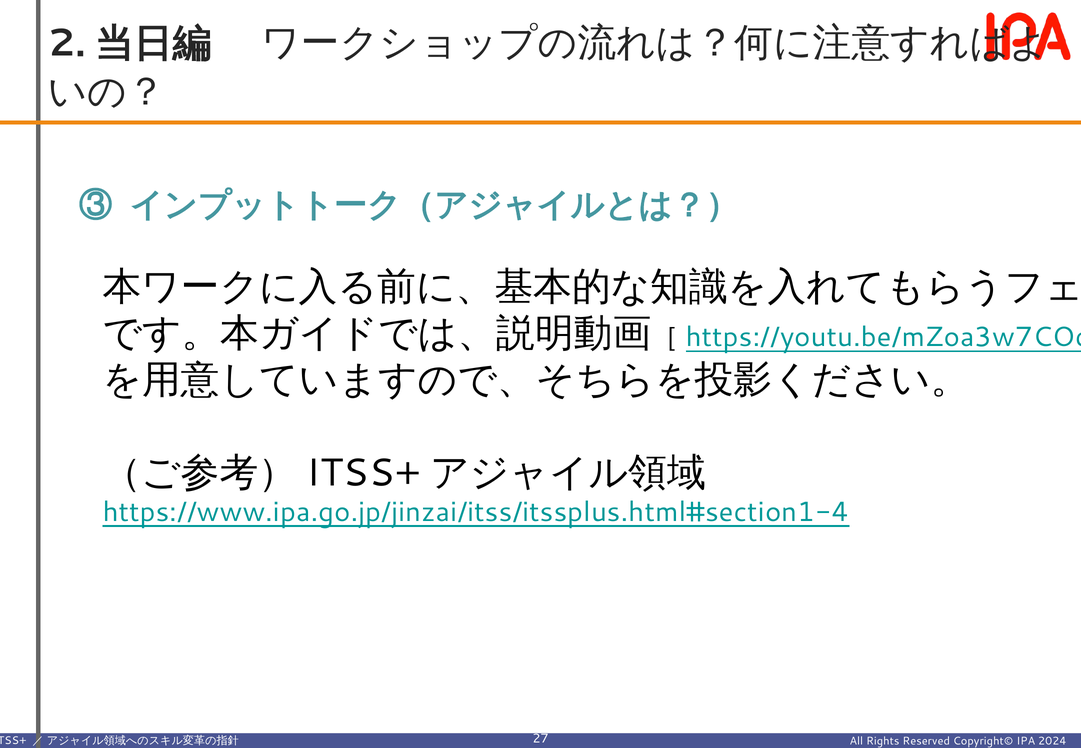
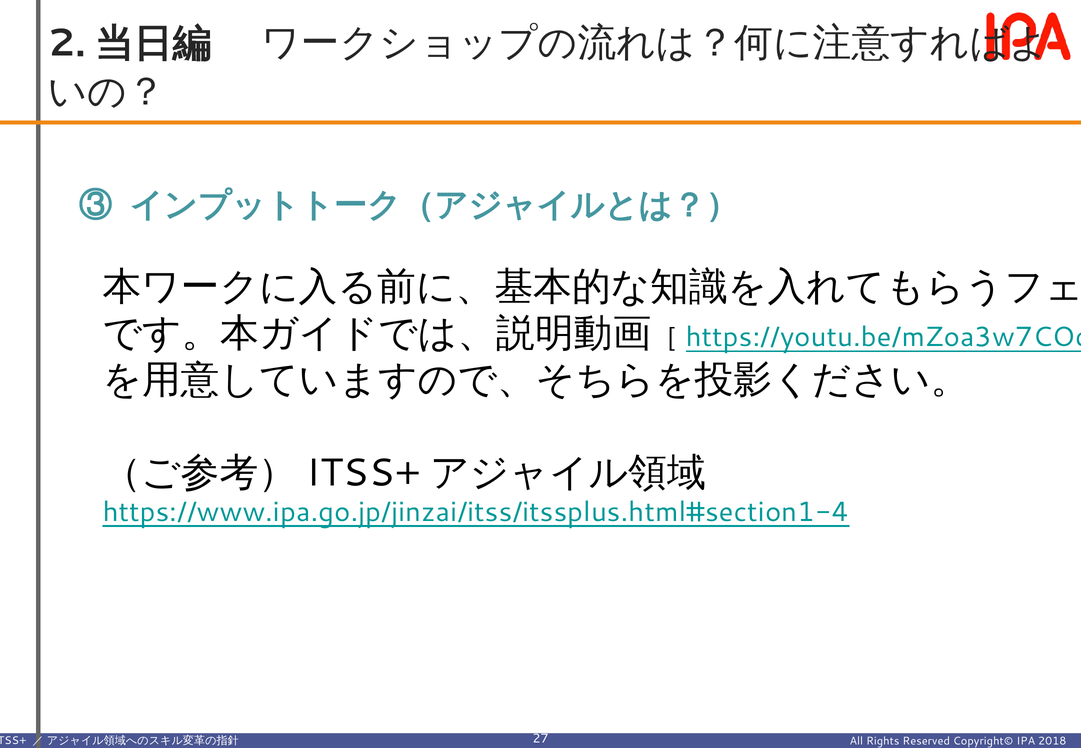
2024: 2024 -> 2018
